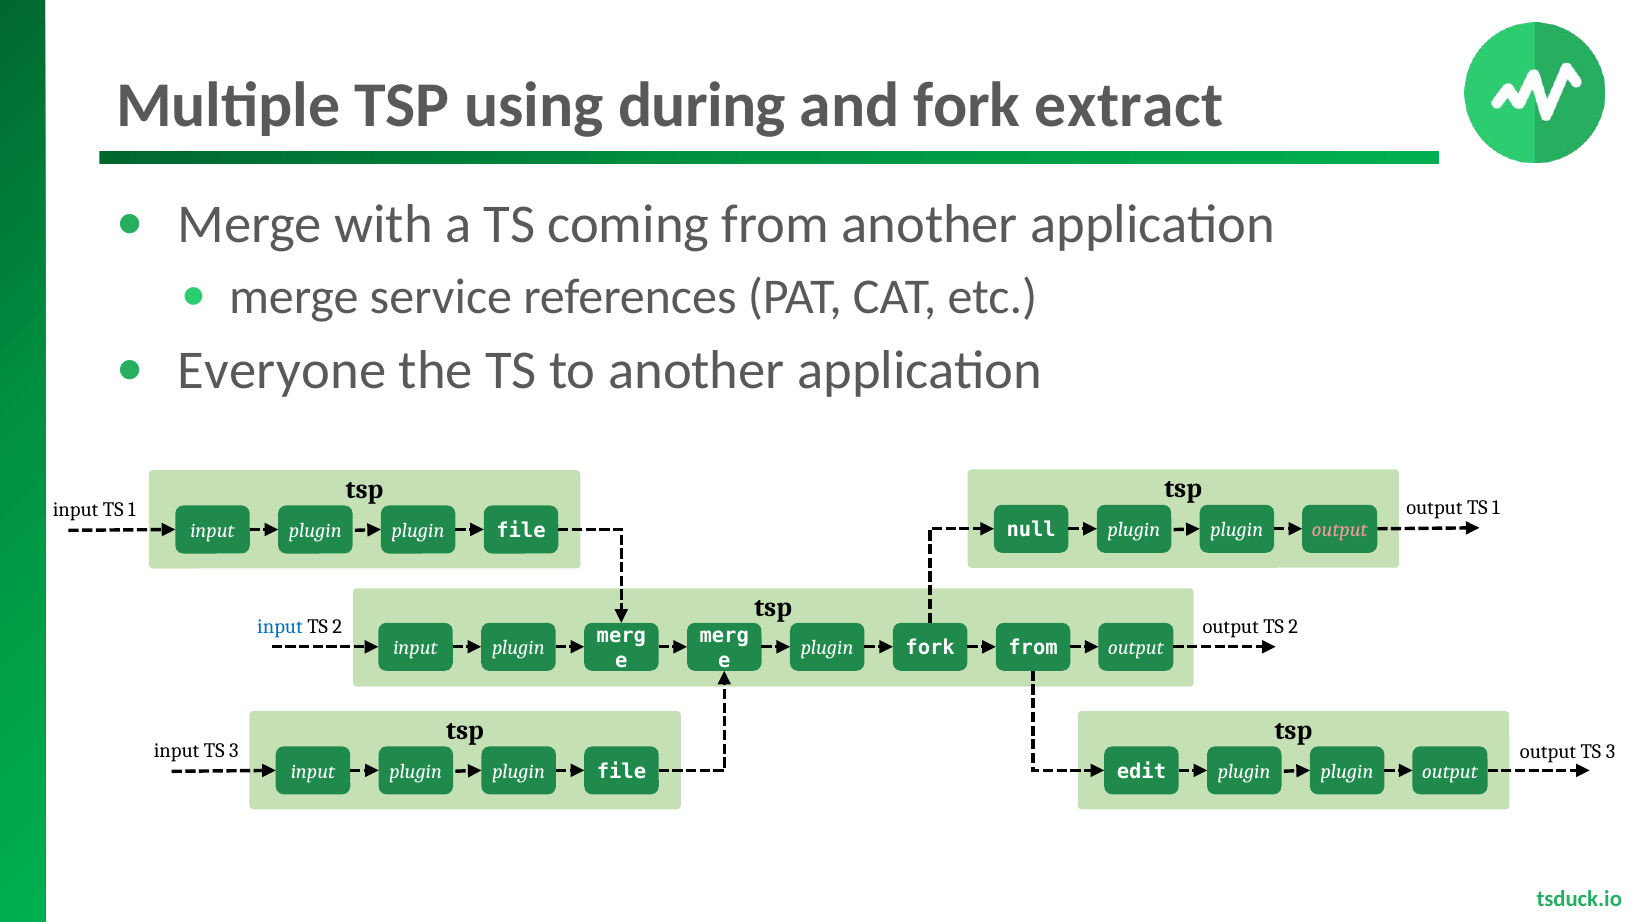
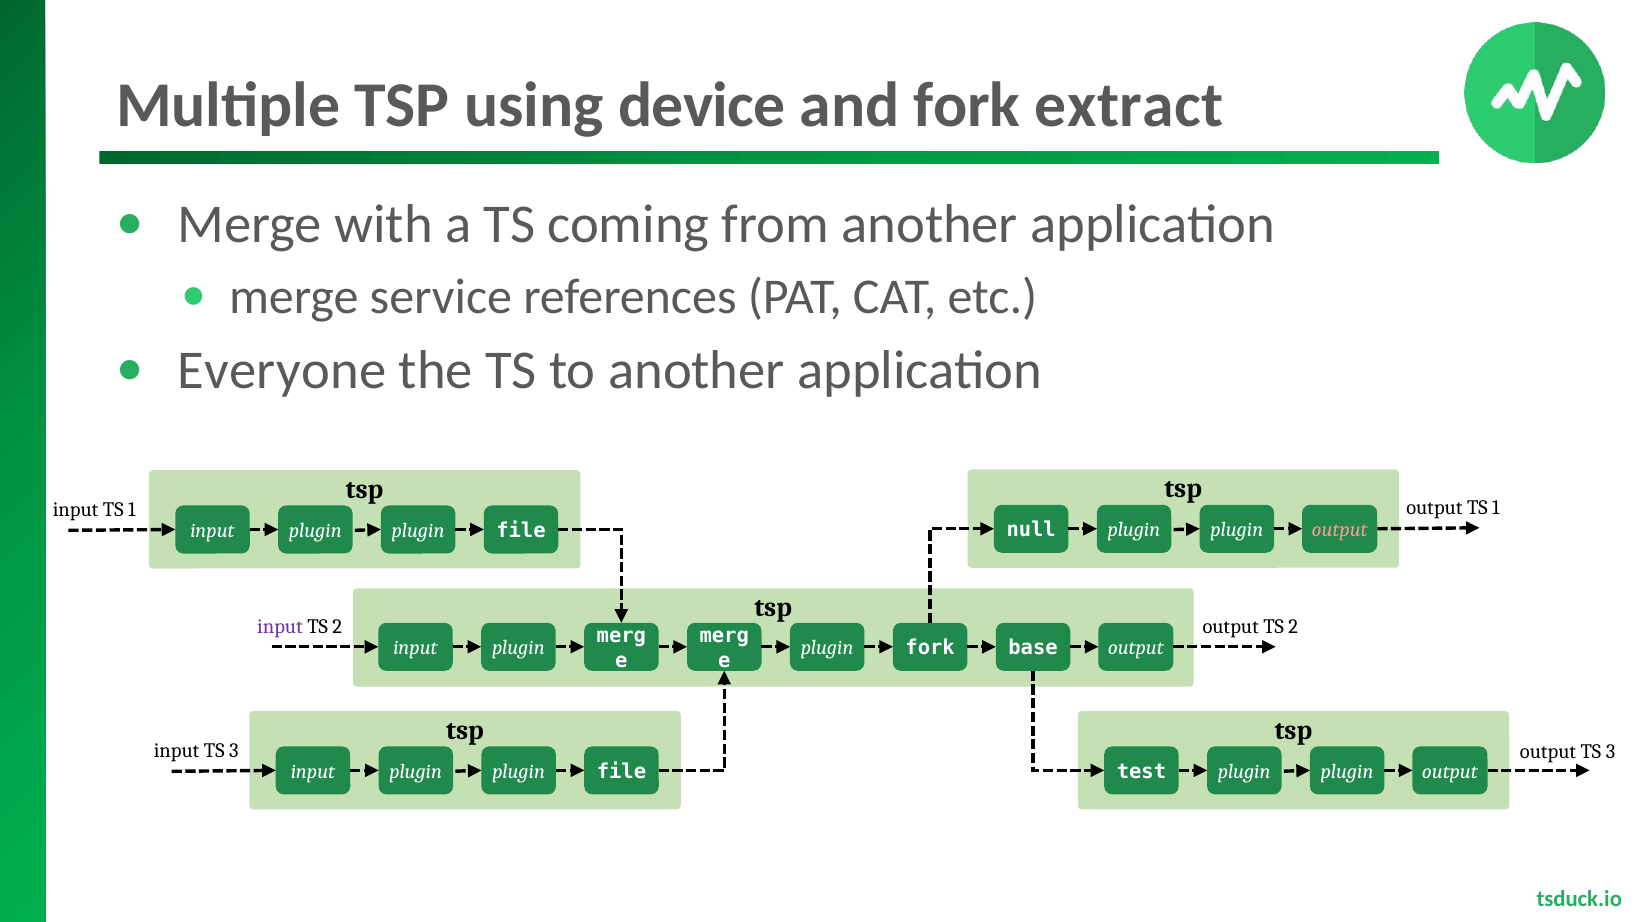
during: during -> device
input at (280, 627) colour: blue -> purple
fork from: from -> base
edit: edit -> test
